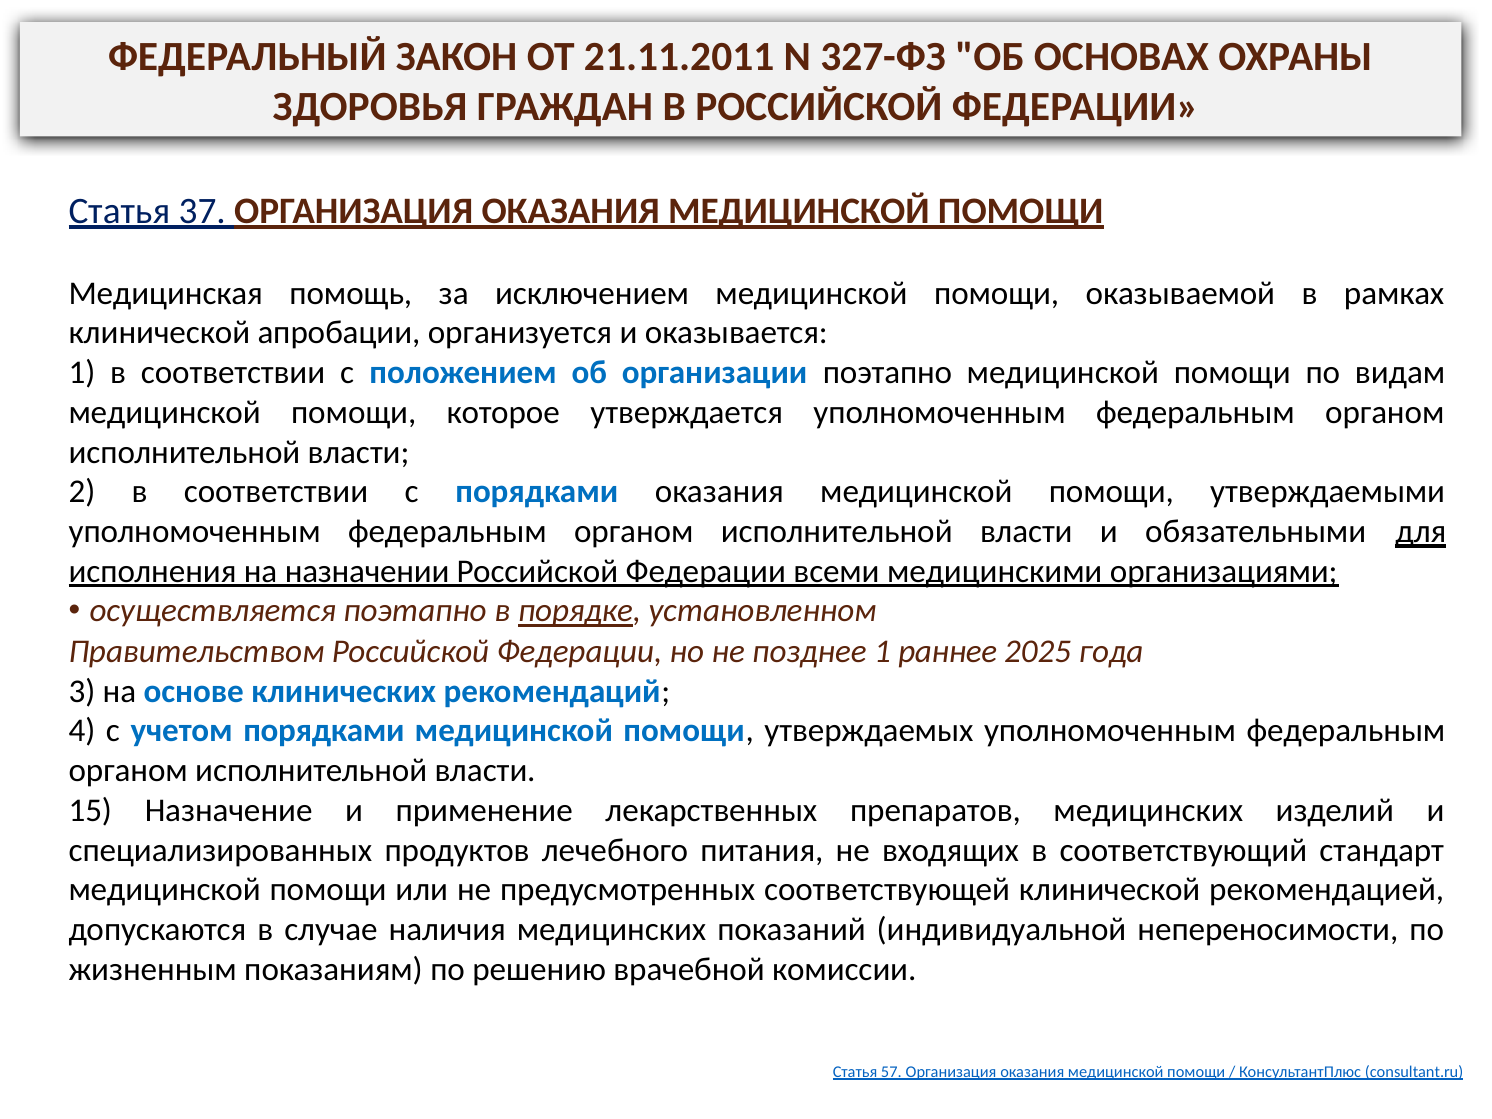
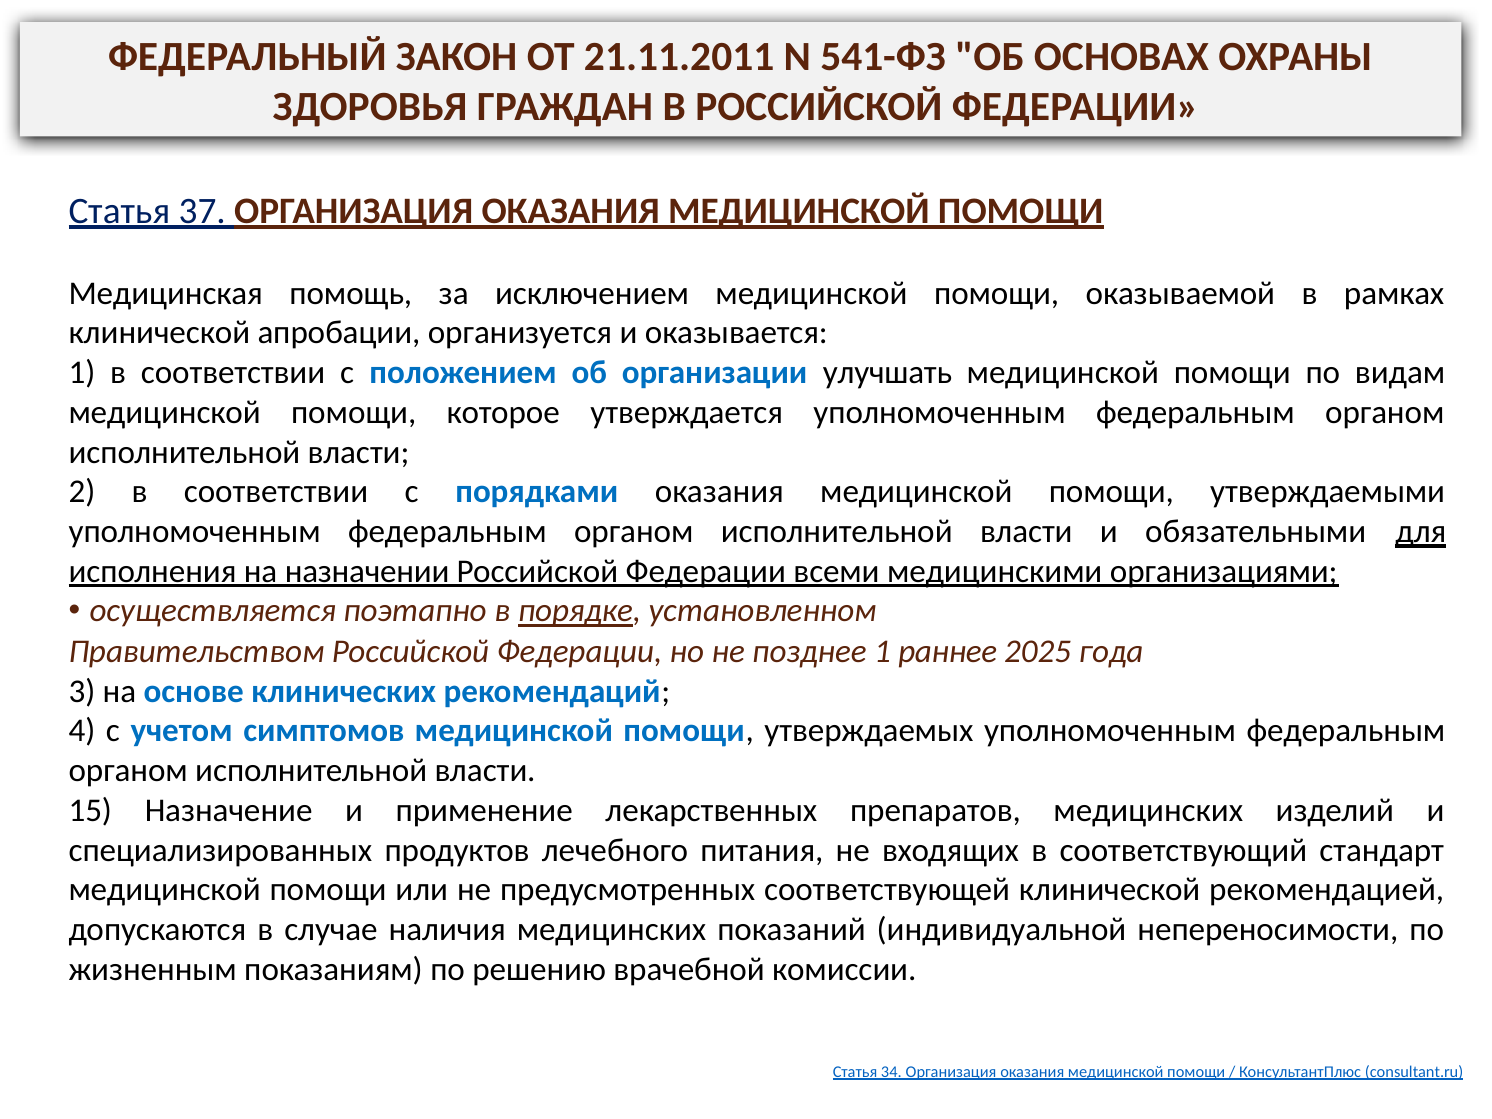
327-ФЗ: 327-ФЗ -> 541-ФЗ
организации поэтапно: поэтапно -> улучшать
учетом порядками: порядками -> симптомов
57: 57 -> 34
